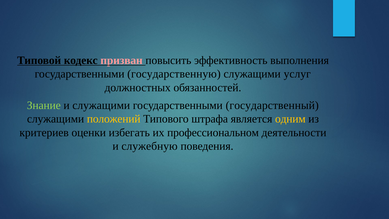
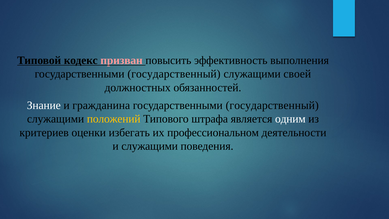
государственную at (174, 74): государственную -> государственный
услуг: услуг -> своей
Знание colour: light green -> white
и служащими: служащими -> гражданина
одним colour: yellow -> white
и служебную: служебную -> служащими
